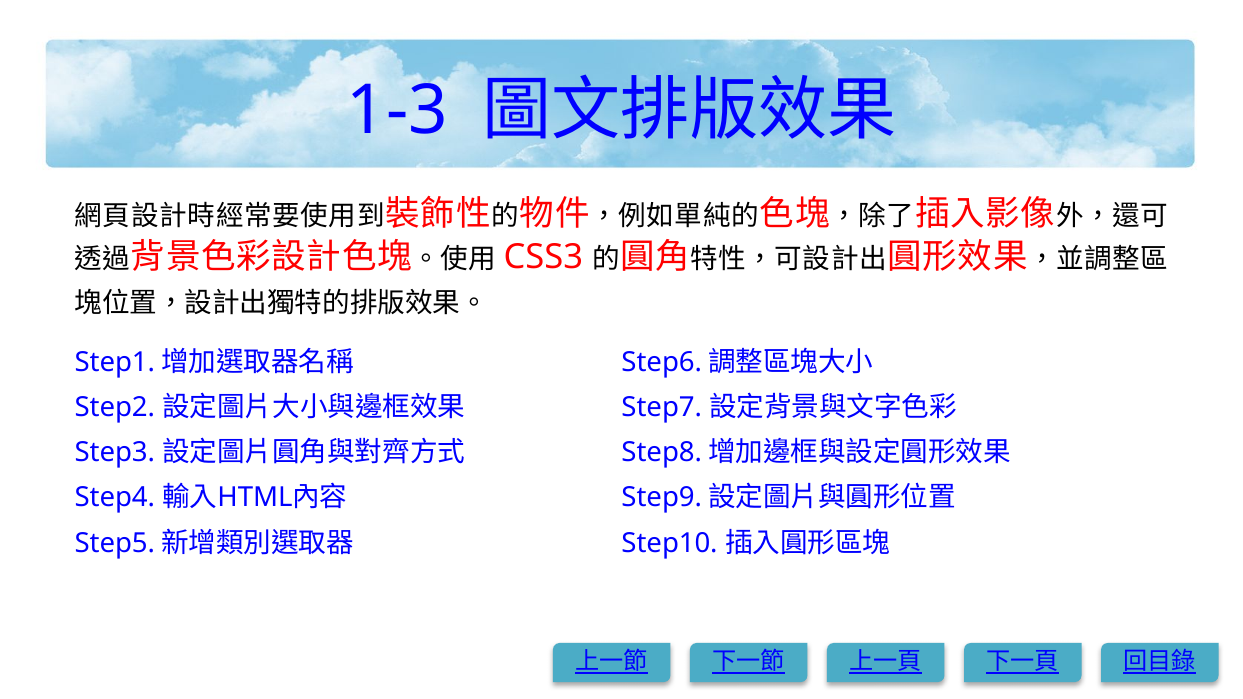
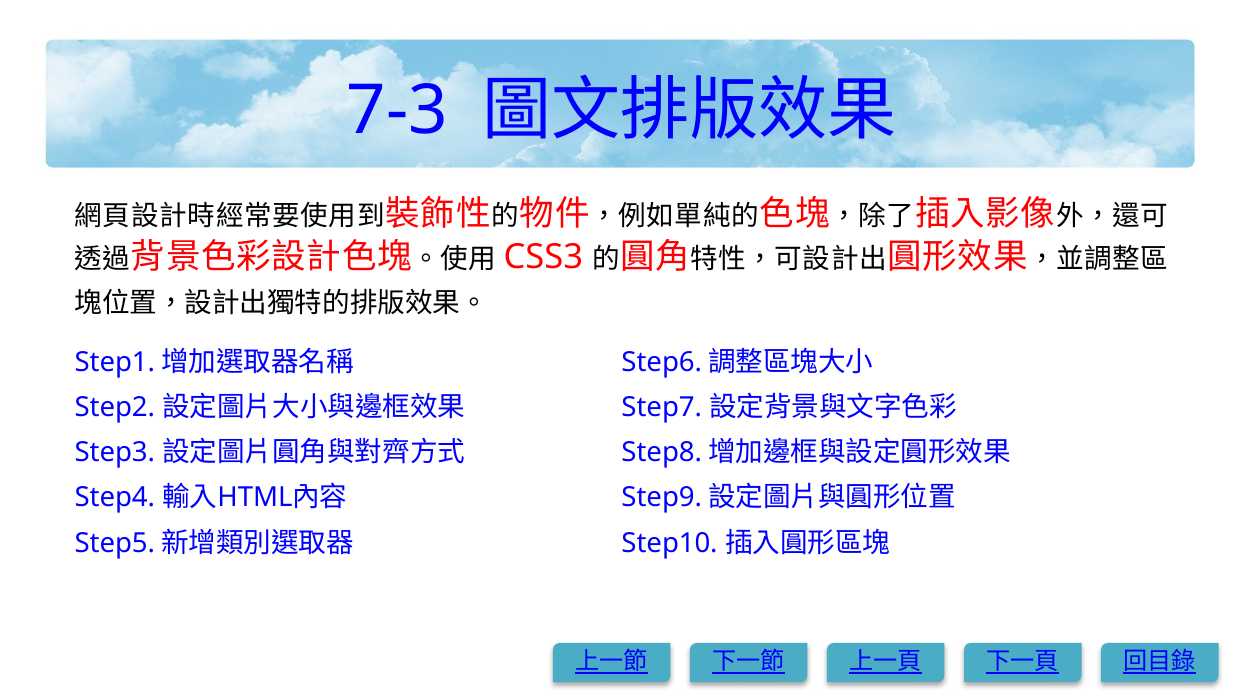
1-3: 1-3 -> 7-3
